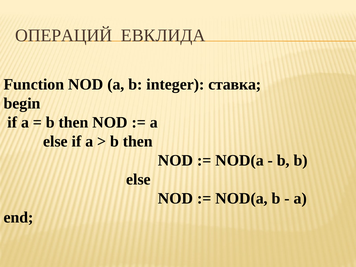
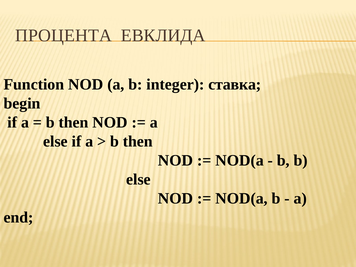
ОПЕРАЦИЙ: ОПЕРАЦИЙ -> ПРОЦЕНТА
